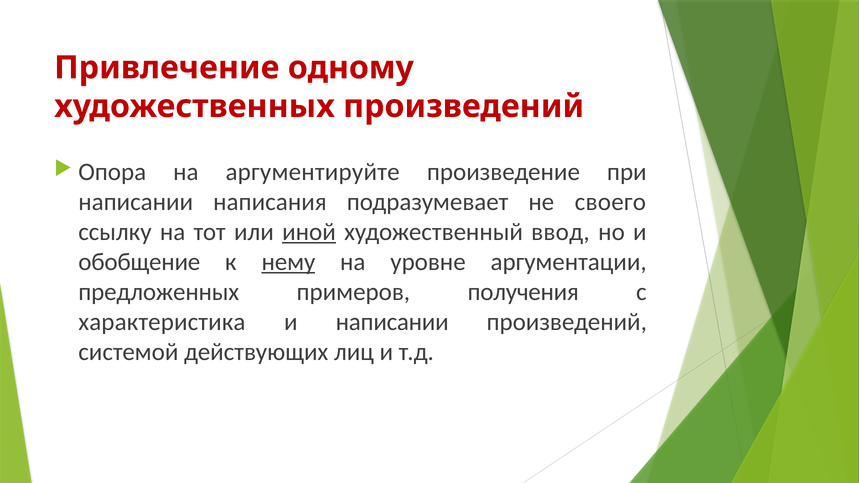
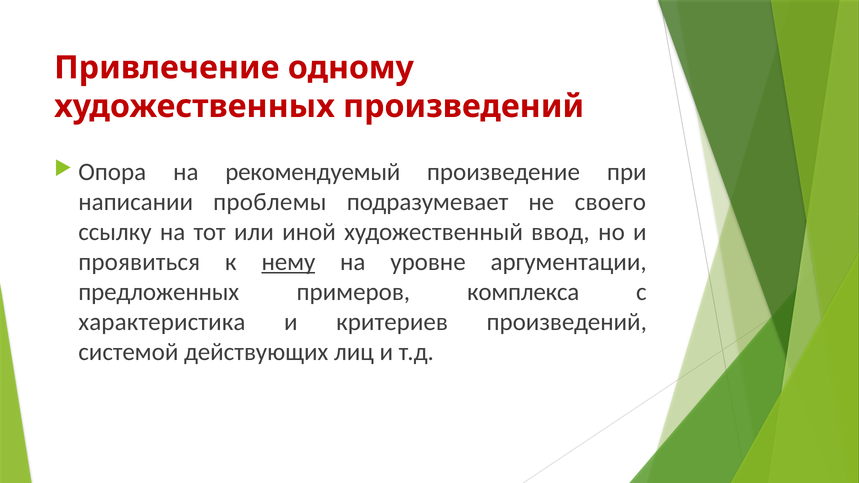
аргументируйте: аргументируйте -> рекомендуемый
написания: написания -> проблемы
иной underline: present -> none
обобщение: обобщение -> проявиться
получения: получения -> комплекса
и написании: написании -> критериев
